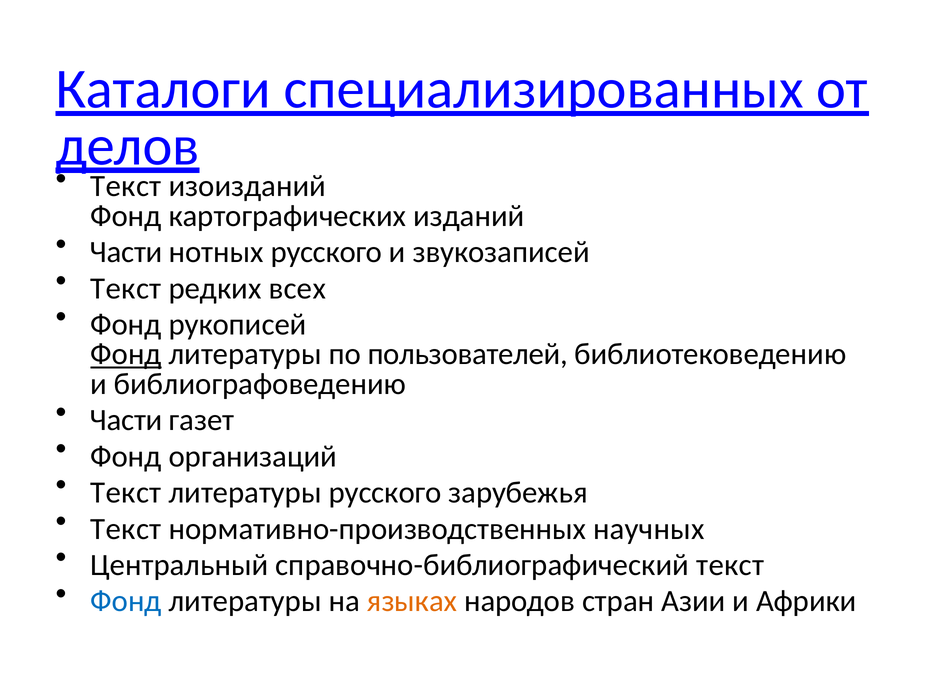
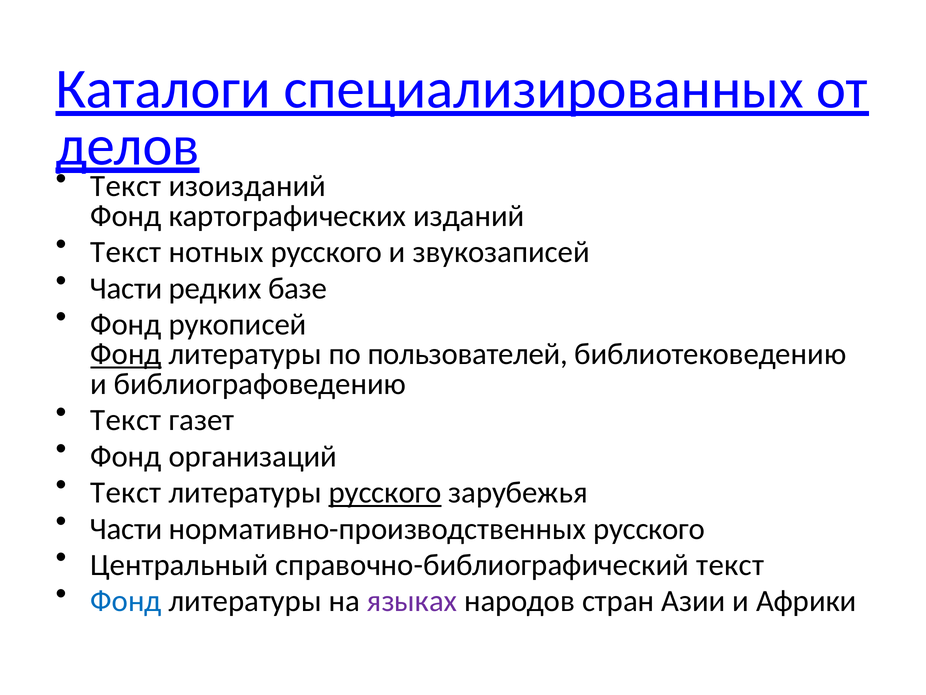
Части at (126, 252): Части -> Текст
Текст at (126, 288): Текст -> Части
всех: всех -> базе
Части at (126, 420): Части -> Текст
русского at (385, 492) underline: none -> present
Текст at (126, 528): Текст -> Части
нормативно-производственных научных: научных -> русского
языках colour: orange -> purple
